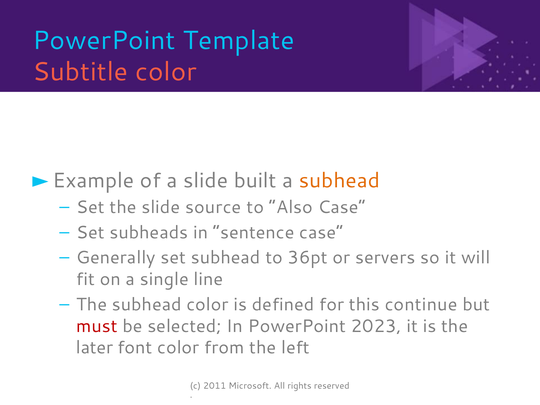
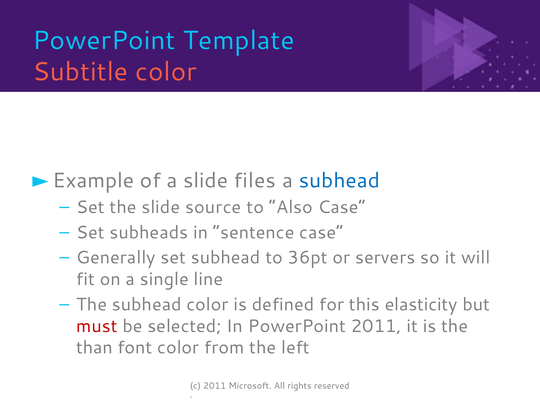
built: built -> files
subhead at (339, 181) colour: orange -> blue
continue: continue -> elasticity
PowerPoint 2023: 2023 -> 2011
later: later -> than
